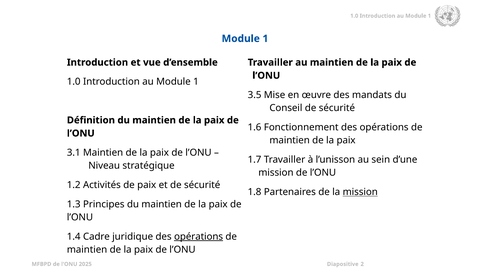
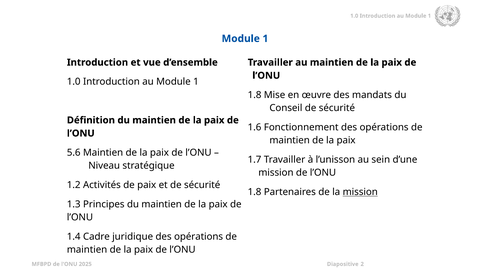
3.5 at (255, 95): 3.5 -> 1.8
3.1: 3.1 -> 5.6
opérations at (199, 237) underline: present -> none
